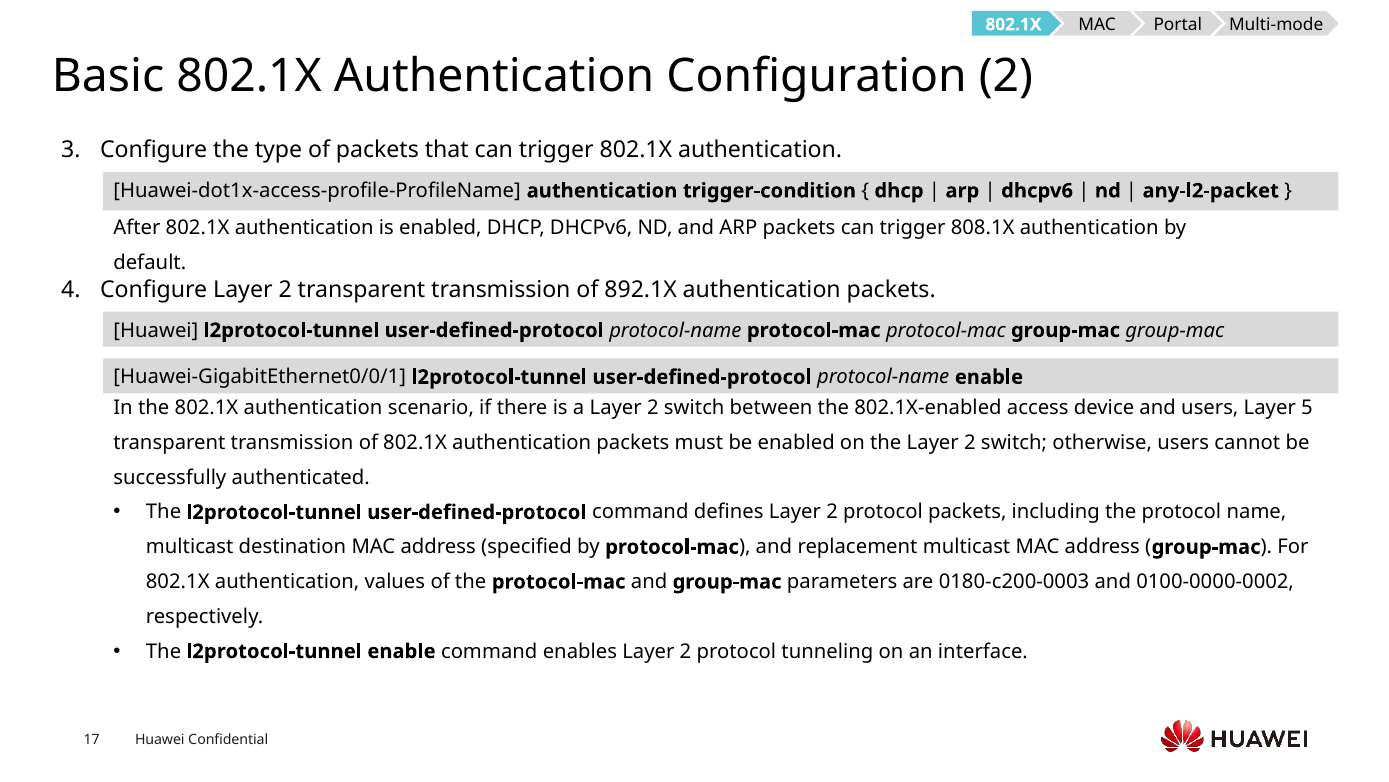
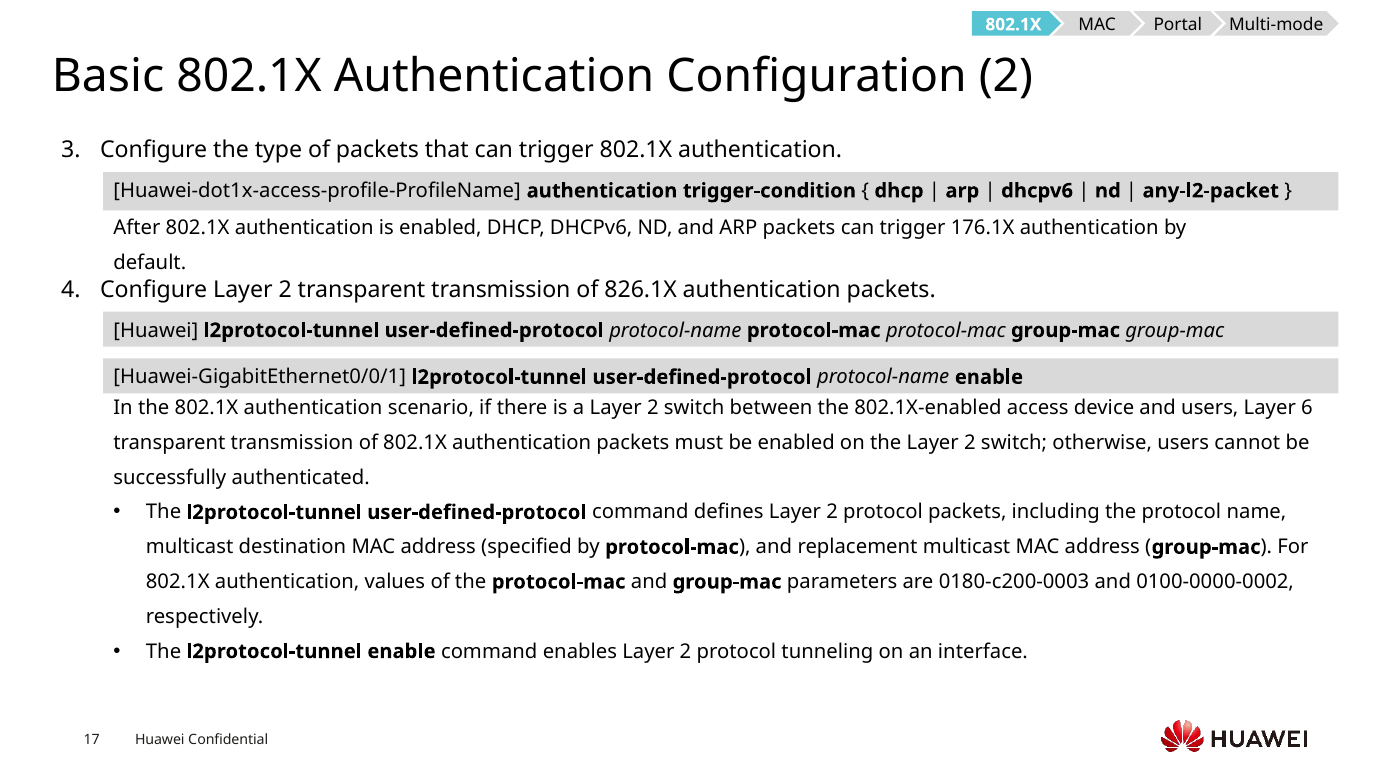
808.1X: 808.1X -> 176.1X
892.1X: 892.1X -> 826.1X
5: 5 -> 6
